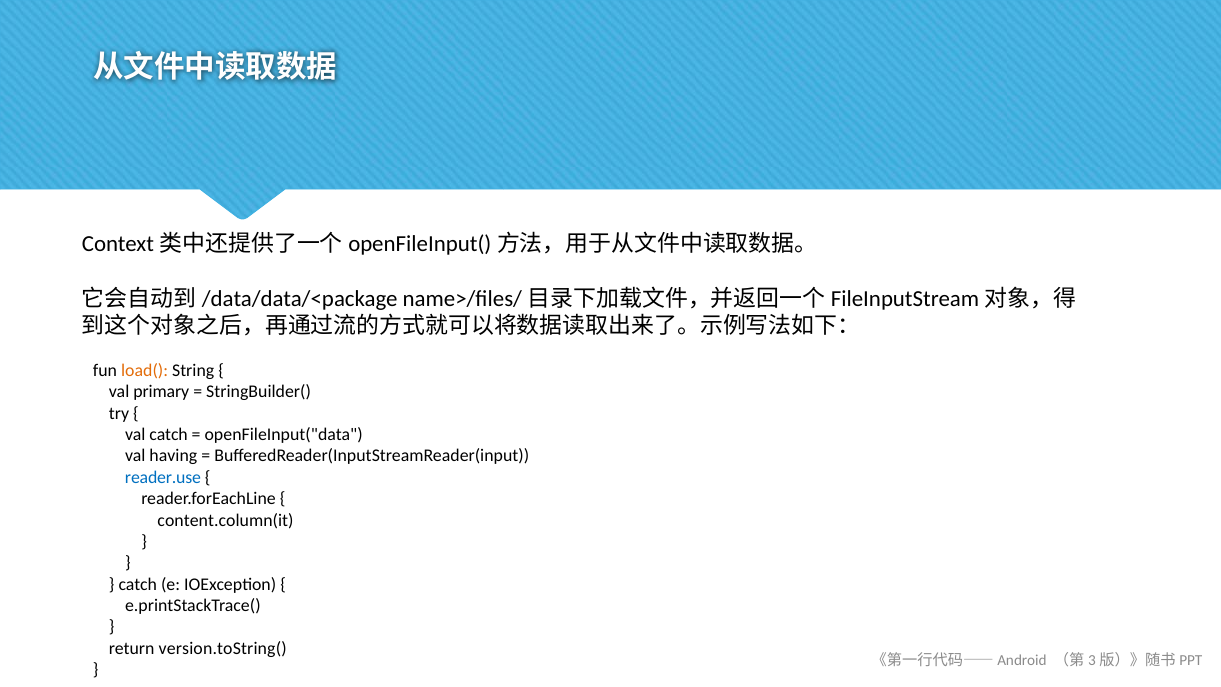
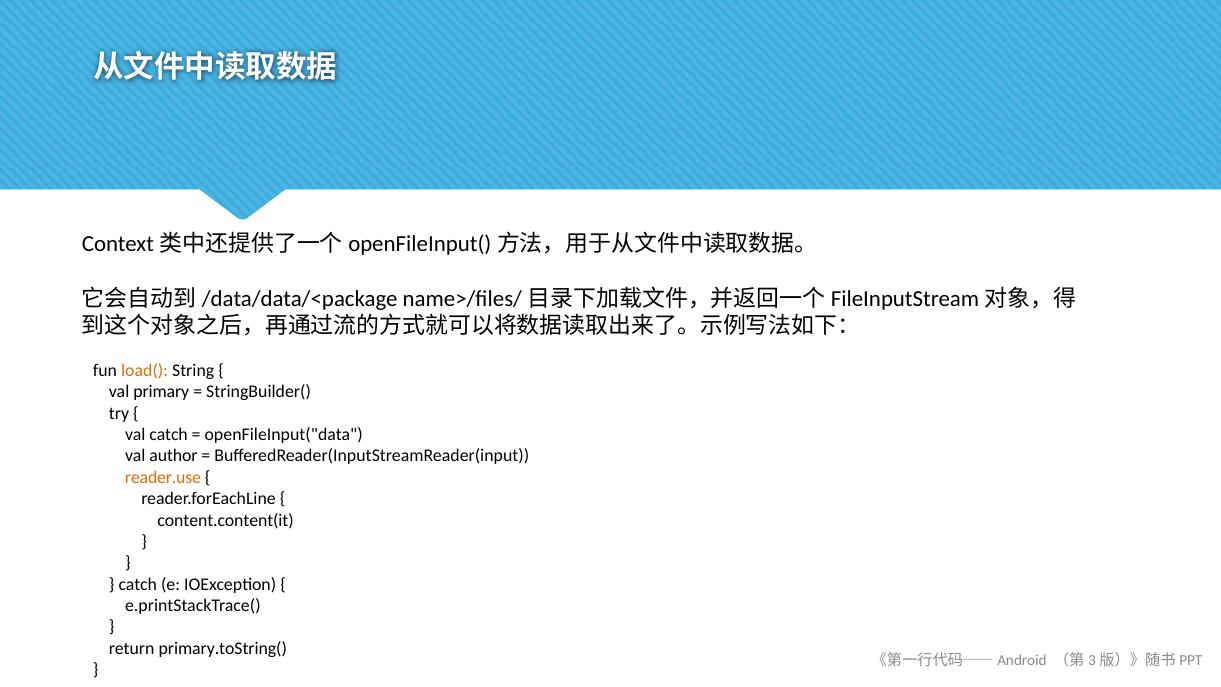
having: having -> author
reader.use colour: blue -> orange
content.column(it: content.column(it -> content.content(it
version.toString(: version.toString( -> primary.toString(
